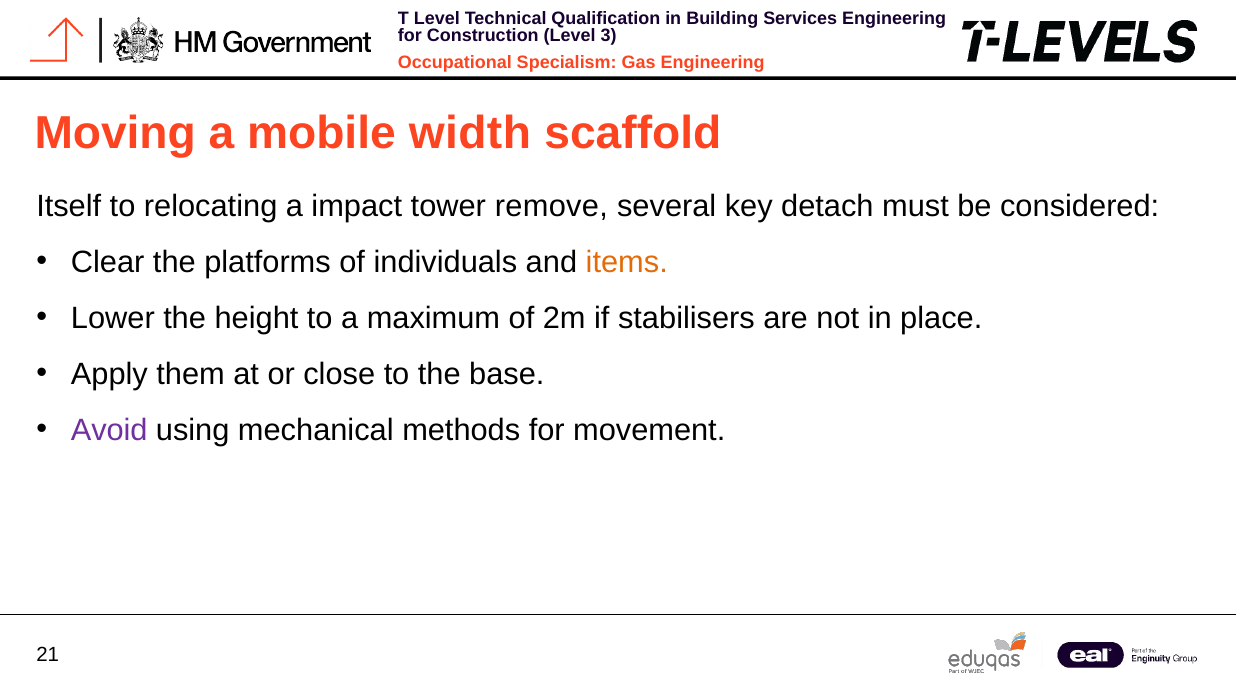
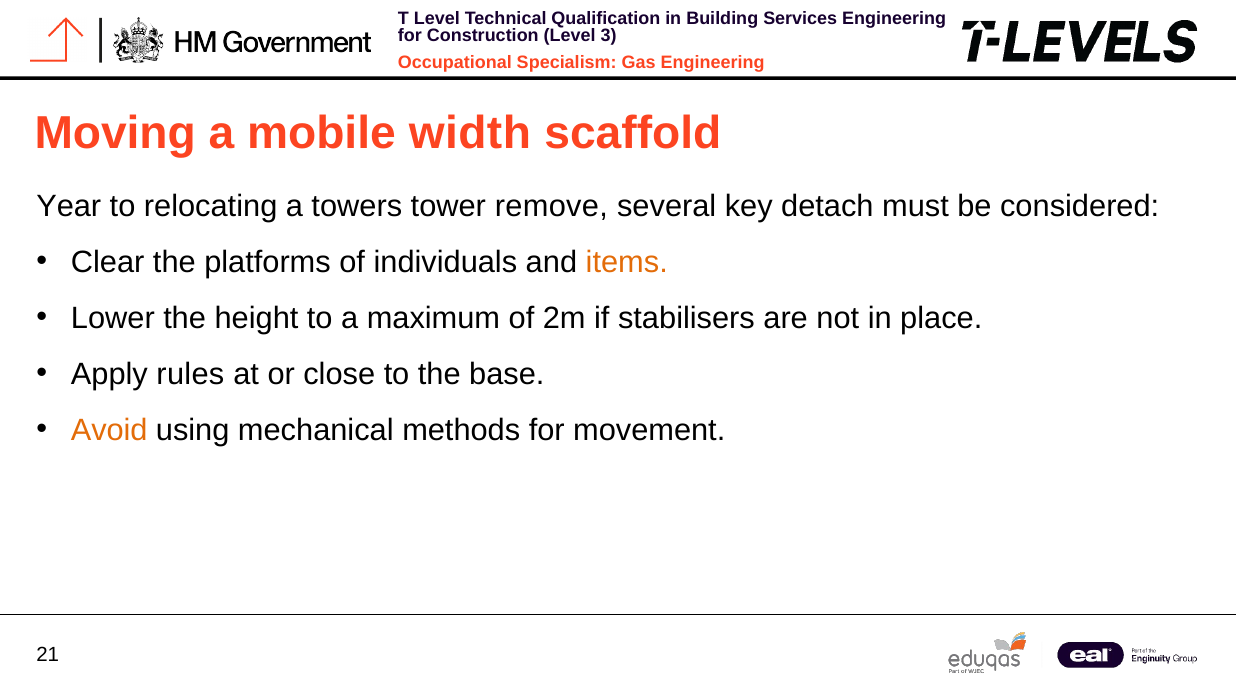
Itself: Itself -> Year
impact: impact -> towers
them: them -> rules
Avoid colour: purple -> orange
